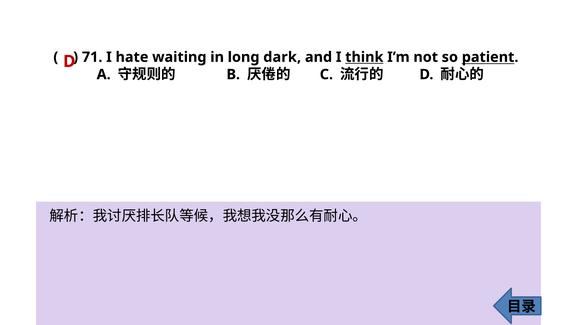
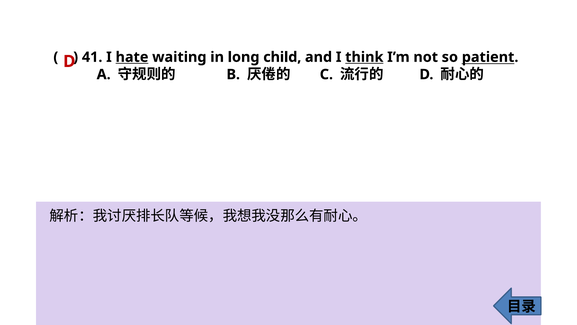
71: 71 -> 41
hate underline: none -> present
dark: dark -> child
